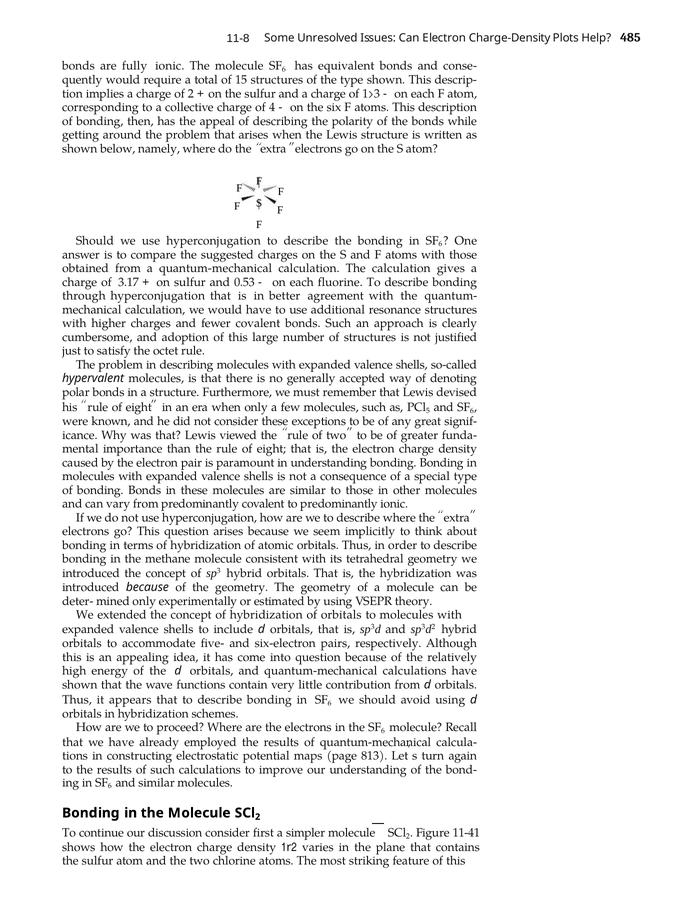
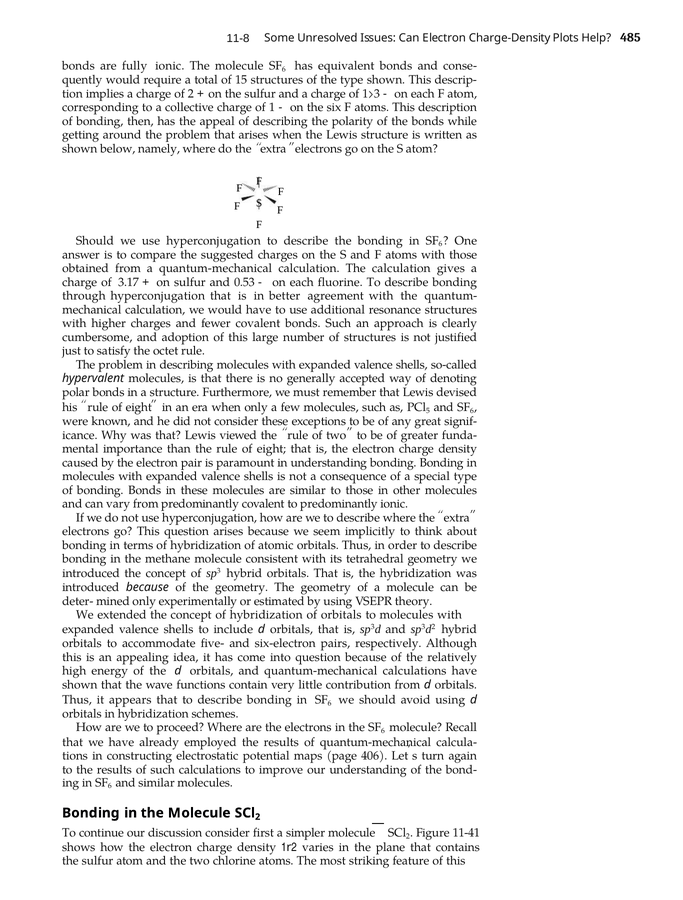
4: 4 -> 1
813: 813 -> 406
